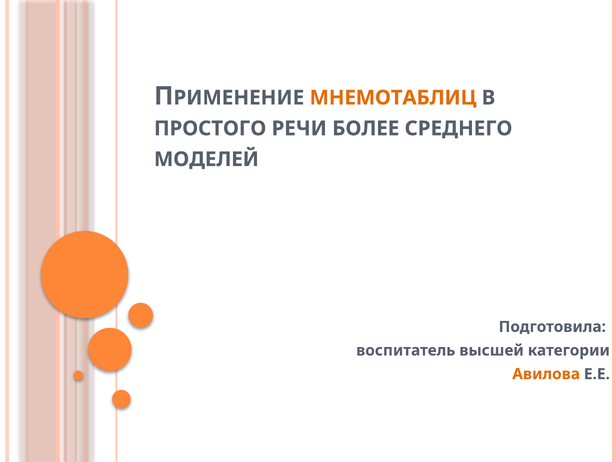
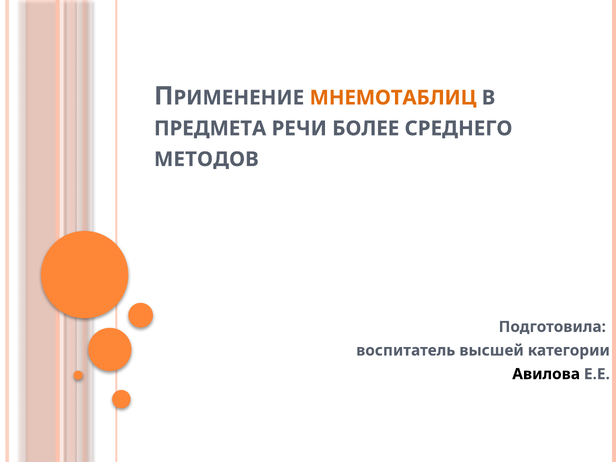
ПРОСТОГО: ПРОСТОГО -> ПРЕДМЕТА
МОДЕЛЕЙ: МОДЕЛЕЙ -> МЕТОДОВ
Авилова colour: orange -> black
